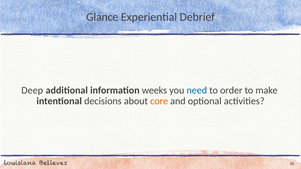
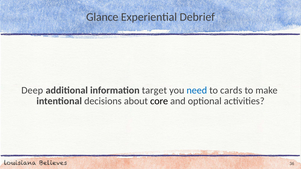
weeks: weeks -> target
order: order -> cards
core colour: orange -> black
